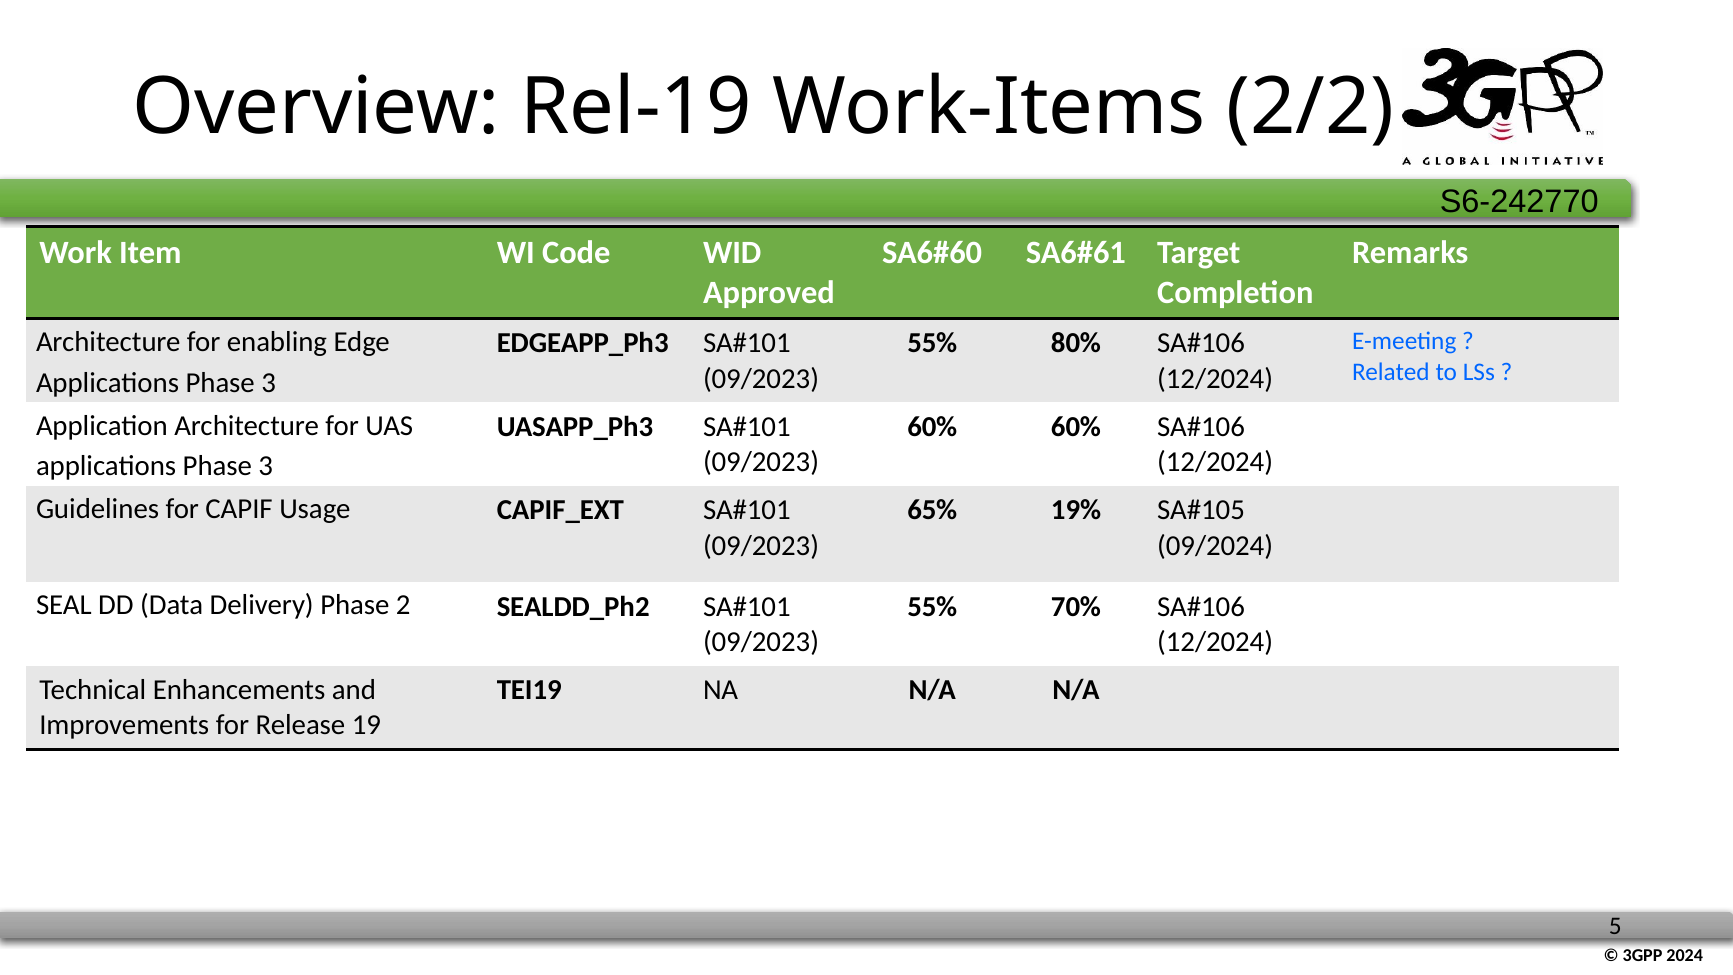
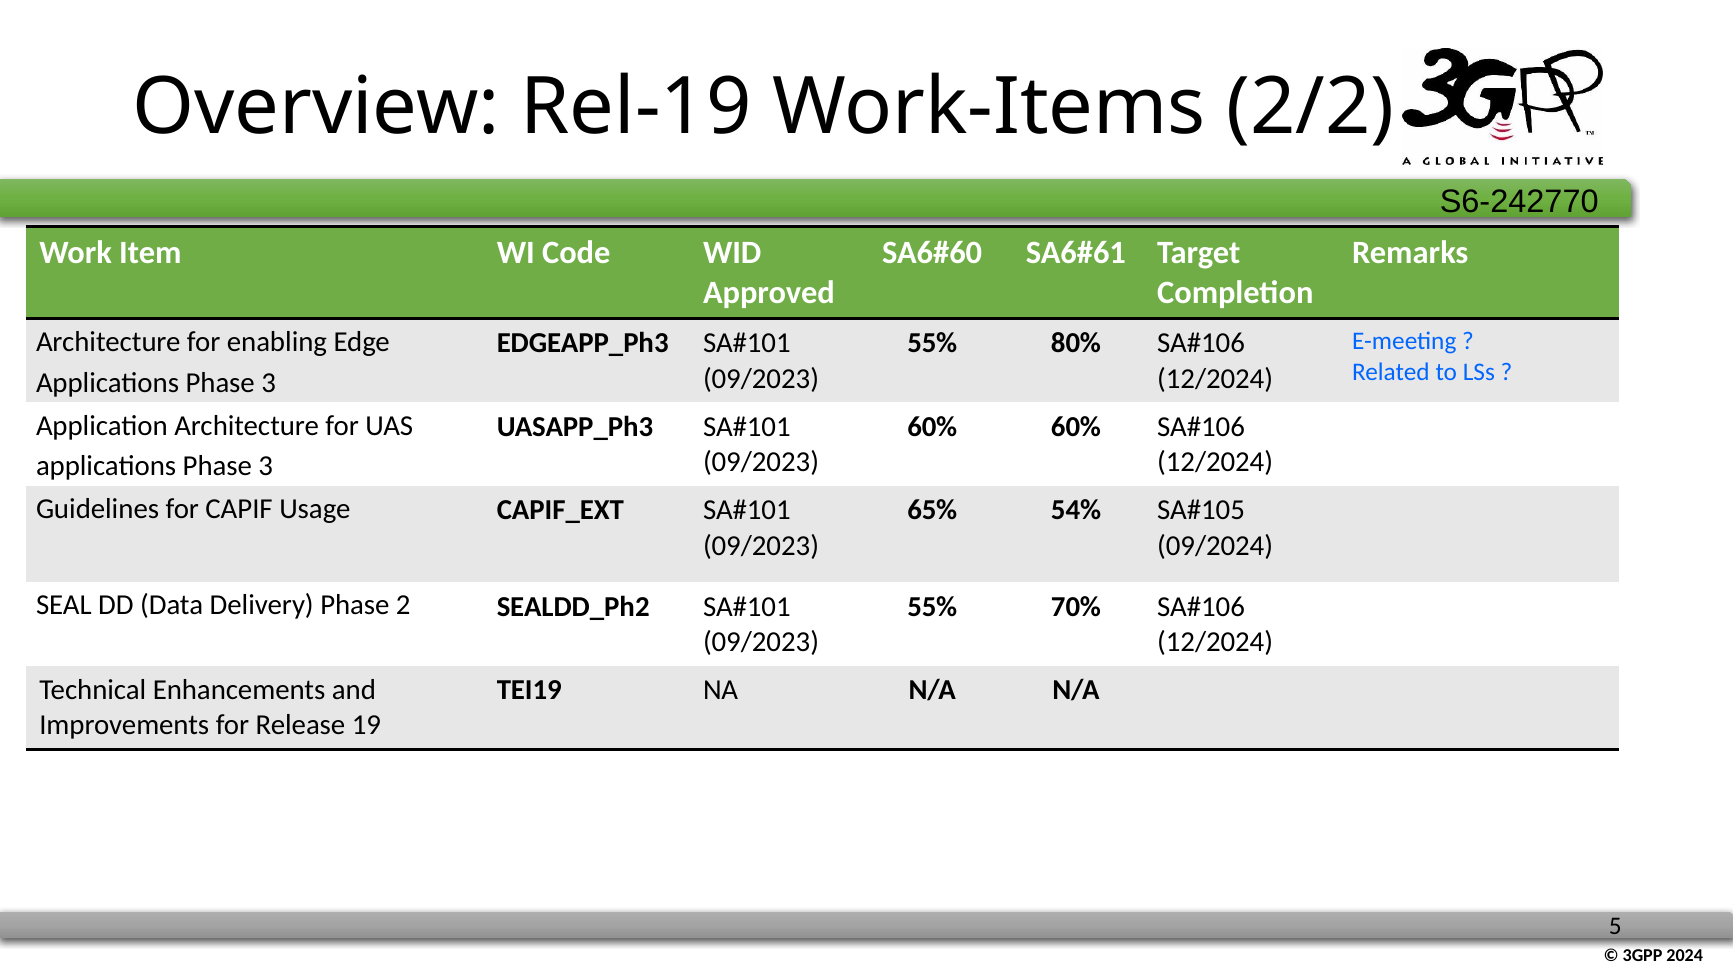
19%: 19% -> 54%
